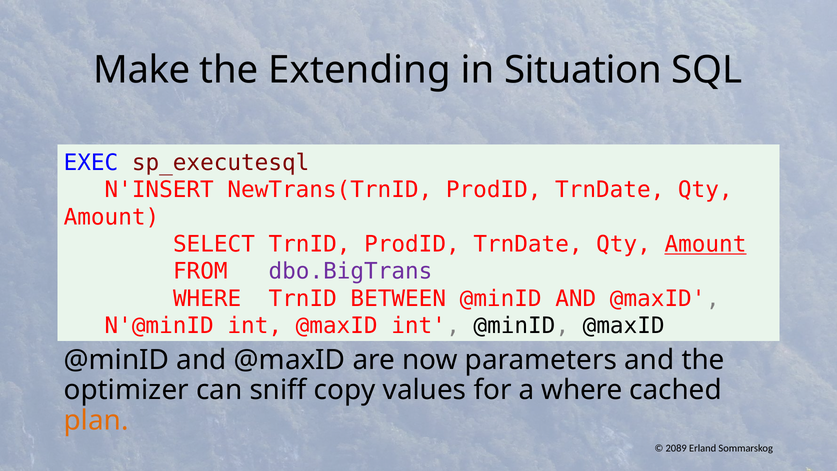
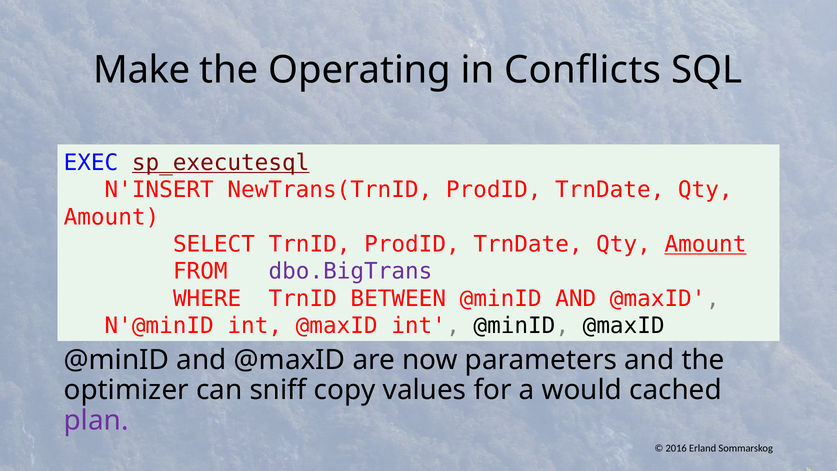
Extending: Extending -> Operating
Situation: Situation -> Conflicts
sp_executesql underline: none -> present
a where: where -> would
plan colour: orange -> purple
2089: 2089 -> 2016
